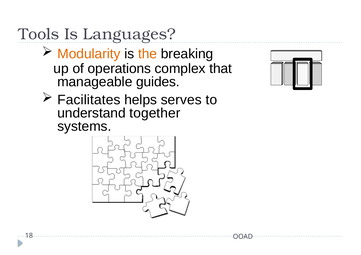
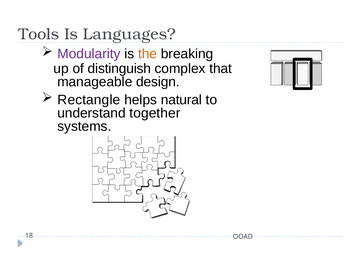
Modularity colour: orange -> purple
operations: operations -> distinguish
guides: guides -> design
Facilitates: Facilitates -> Rectangle
serves: serves -> natural
